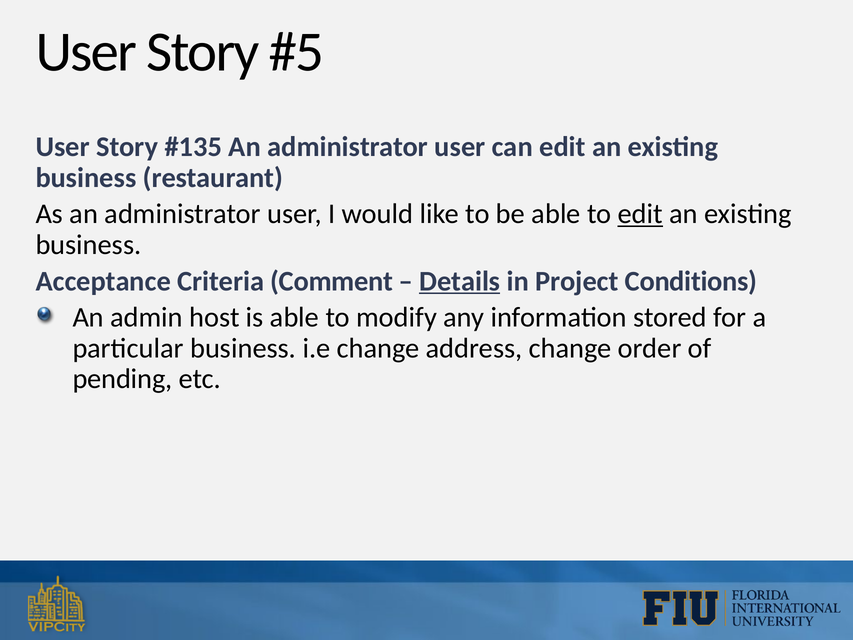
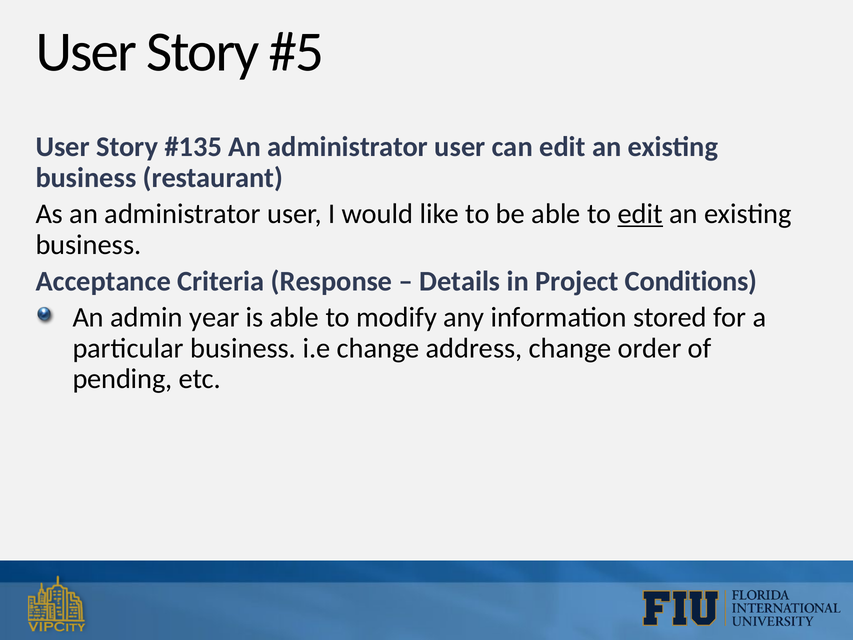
Comment: Comment -> Response
Details underline: present -> none
host: host -> year
